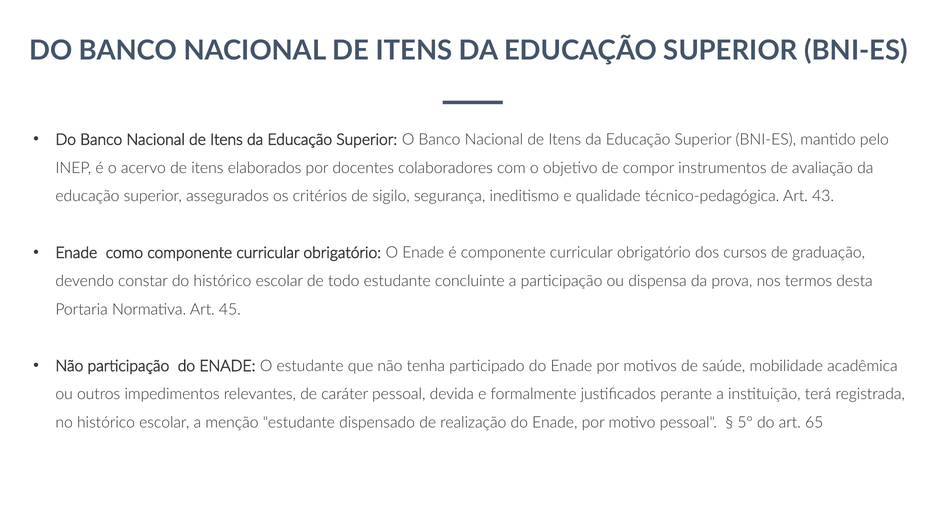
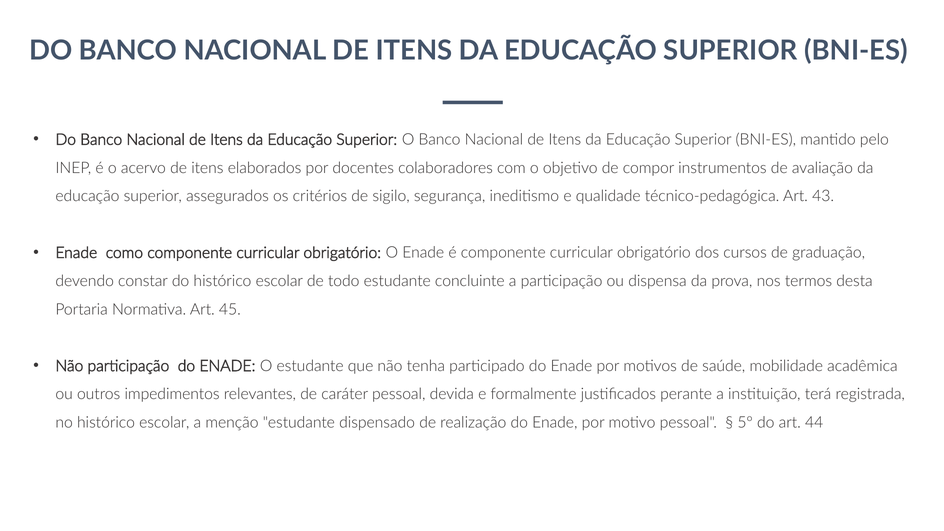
65: 65 -> 44
